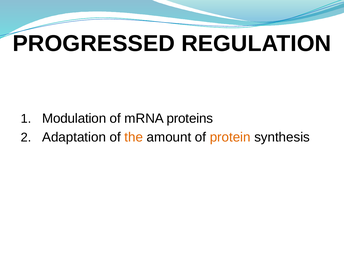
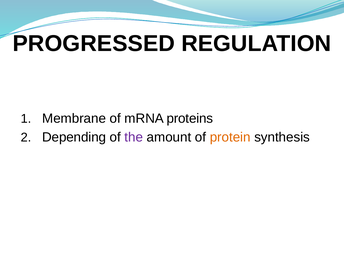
Modulation: Modulation -> Membrane
Adaptation: Adaptation -> Depending
the colour: orange -> purple
